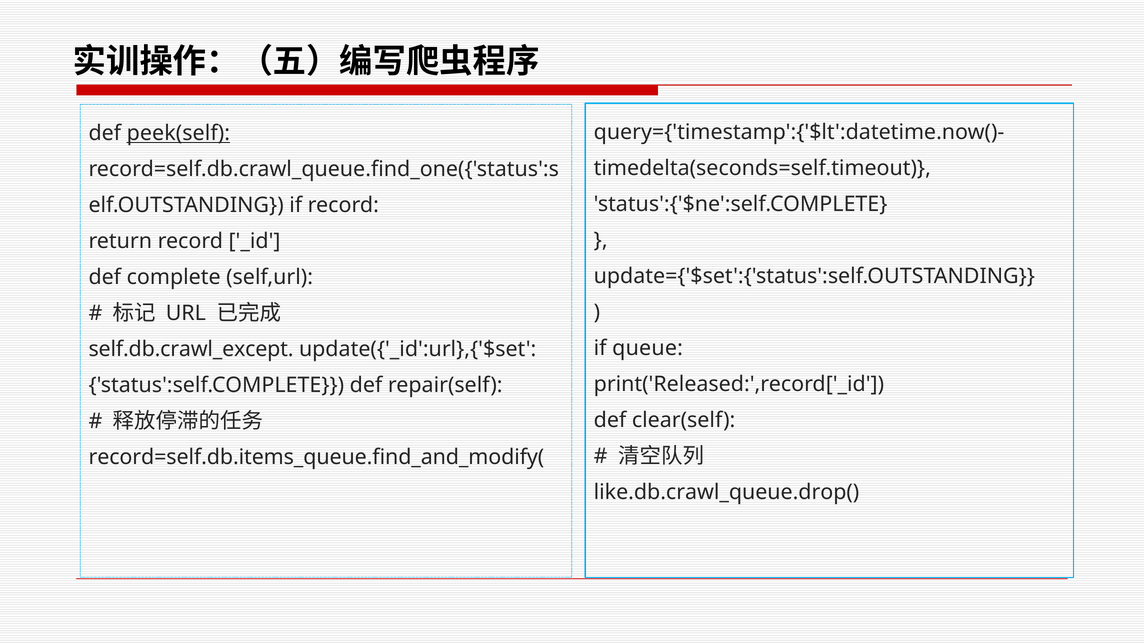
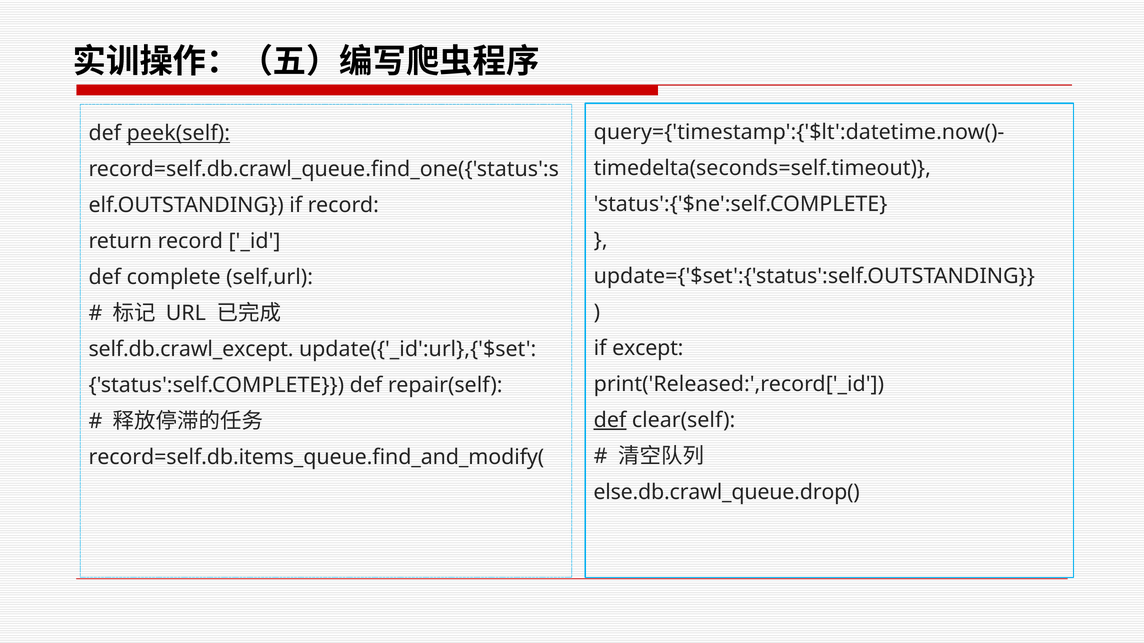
queue: queue -> except
def at (610, 420) underline: none -> present
like.db.crawl_queue.drop(: like.db.crawl_queue.drop( -> else.db.crawl_queue.drop(
